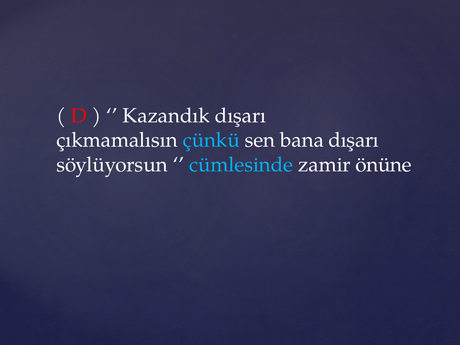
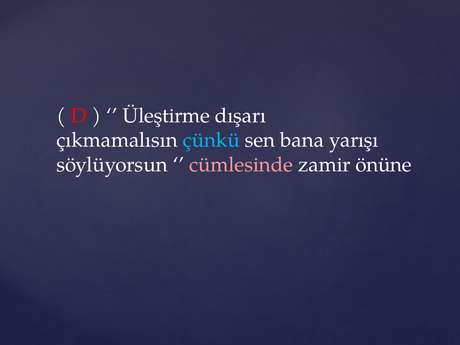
Kazandık: Kazandık -> Üleştirme
bana dışarı: dışarı -> yarışı
cümlesinde colour: light blue -> pink
